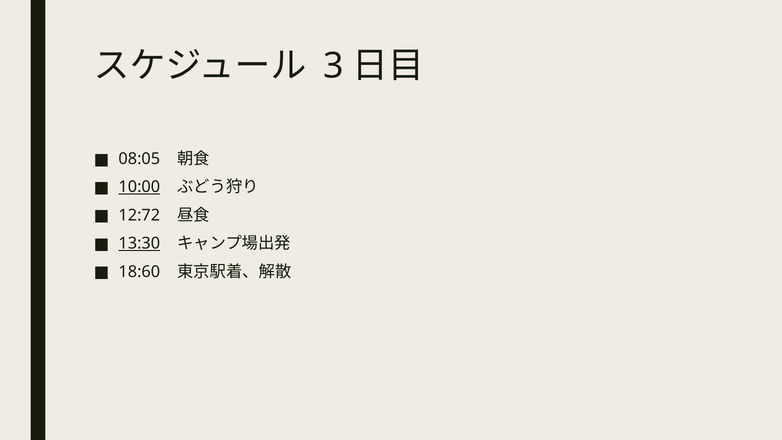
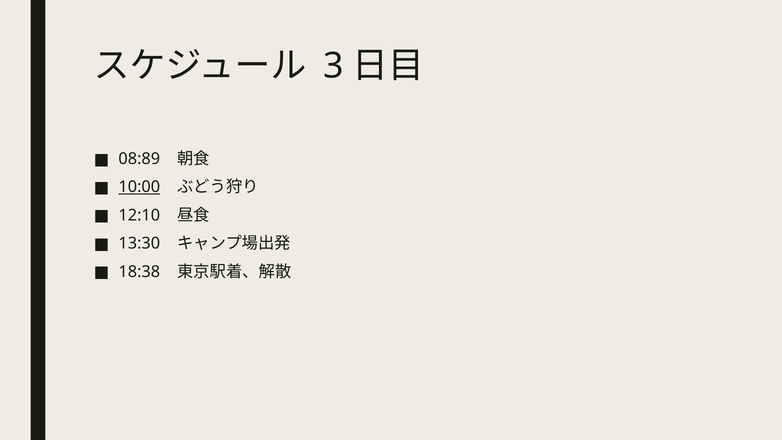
08:05: 08:05 -> 08:89
12:72: 12:72 -> 12:10
13:30 underline: present -> none
18:60: 18:60 -> 18:38
